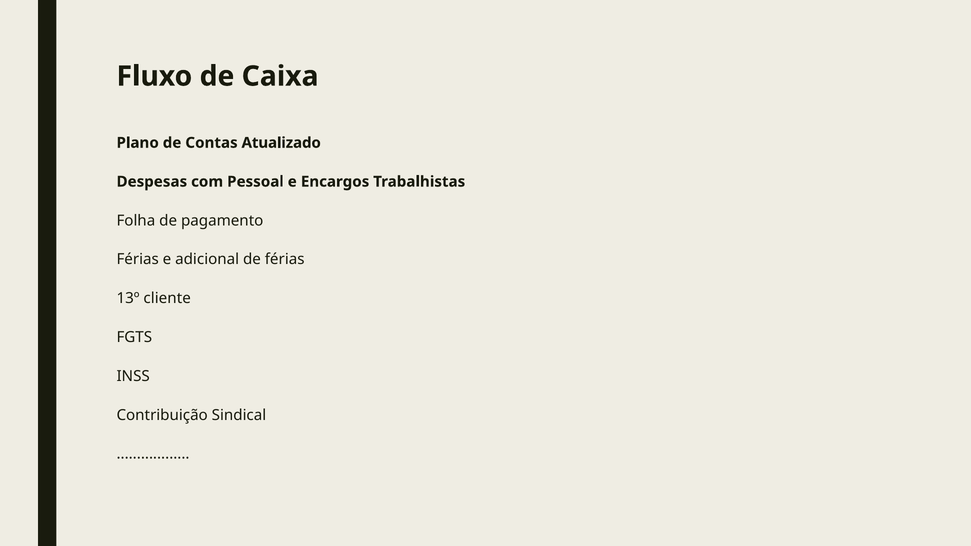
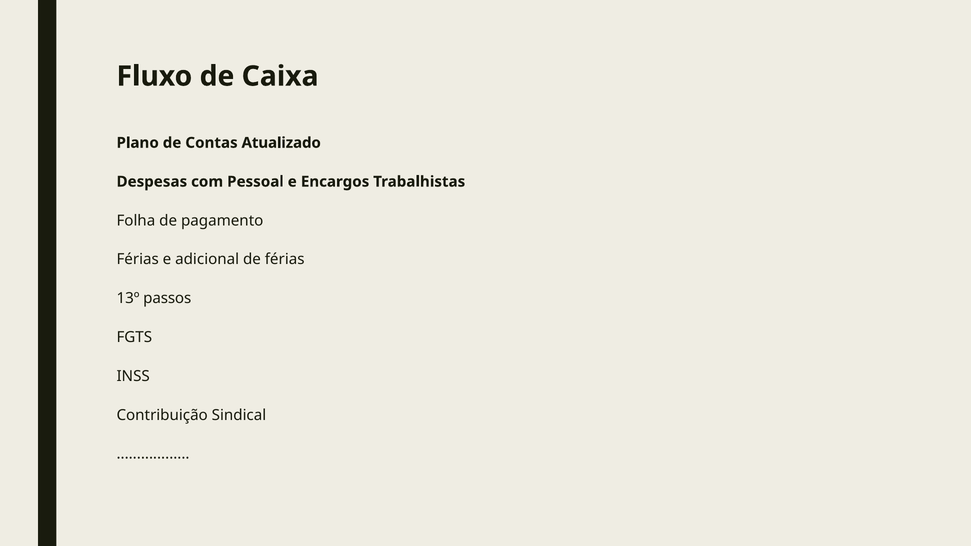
cliente: cliente -> passos
